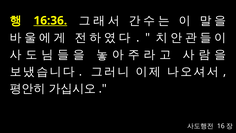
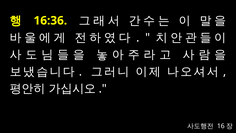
16:36 underline: present -> none
